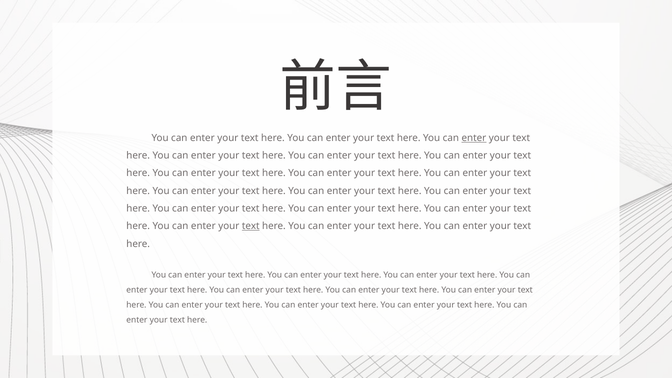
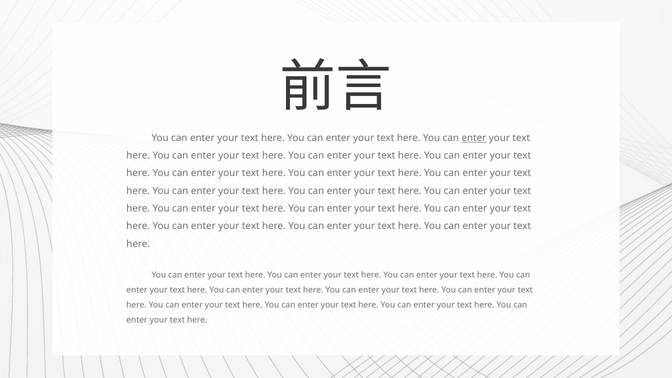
text at (251, 226) underline: present -> none
